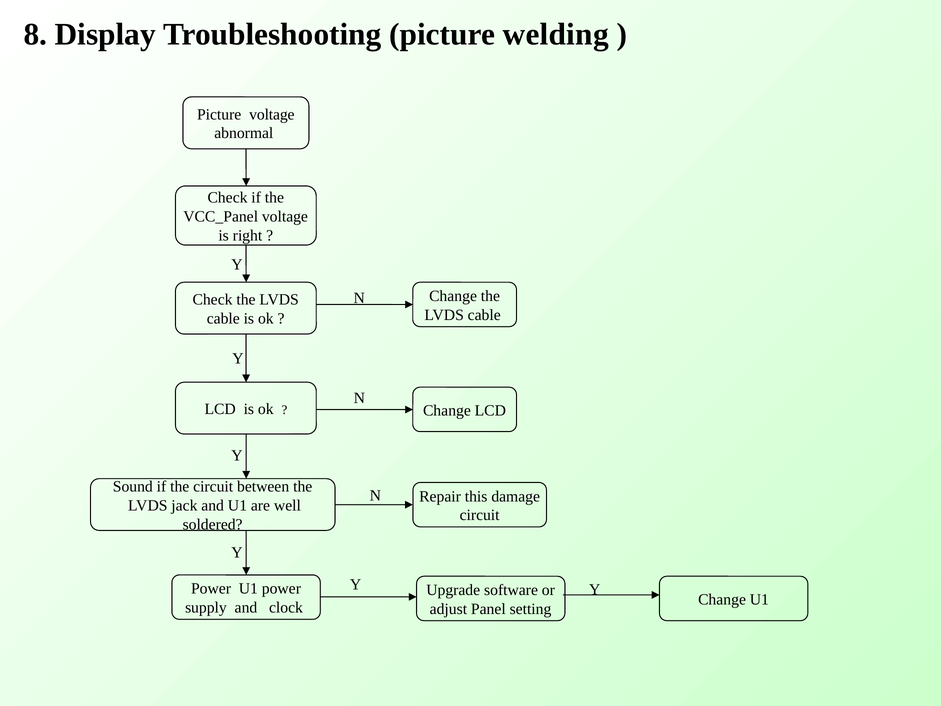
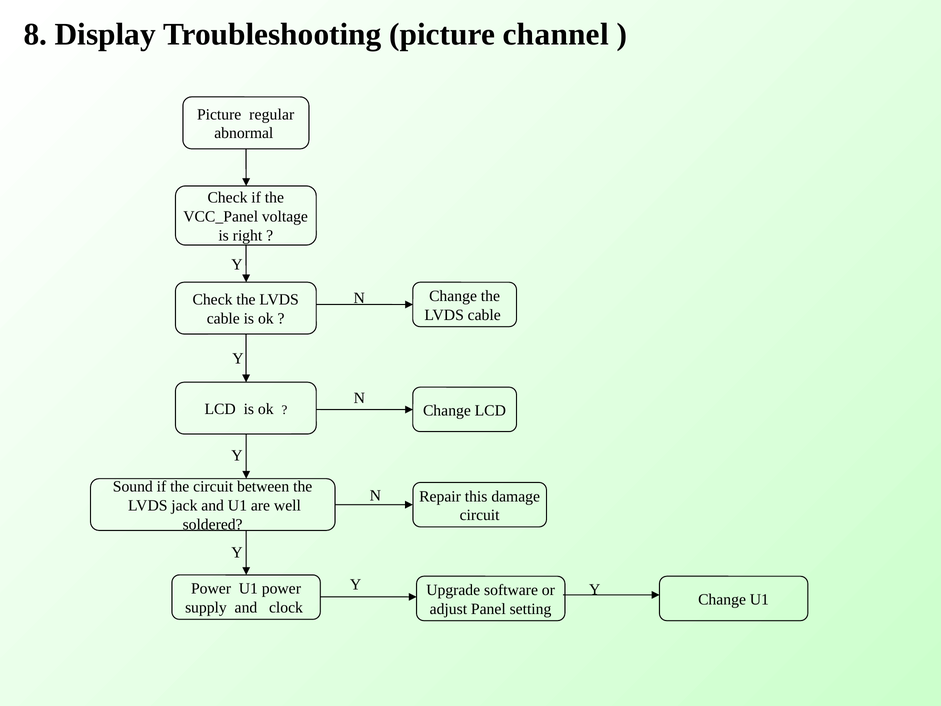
welding: welding -> channel
Picture voltage: voltage -> regular
